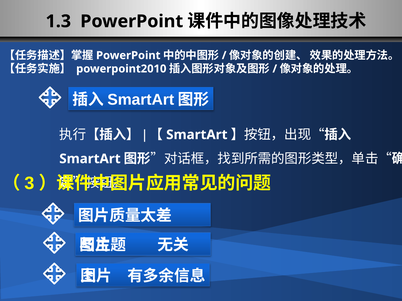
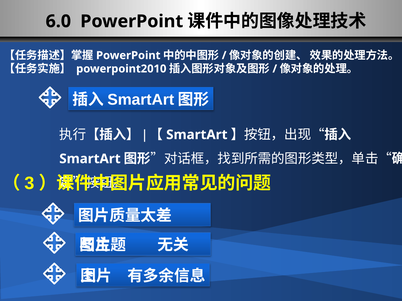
1.3: 1.3 -> 6.0
